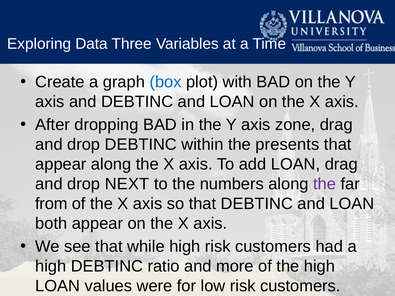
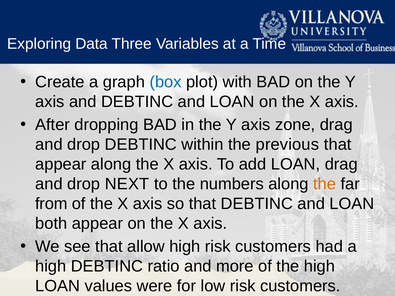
presents: presents -> previous
the at (325, 184) colour: purple -> orange
while: while -> allow
